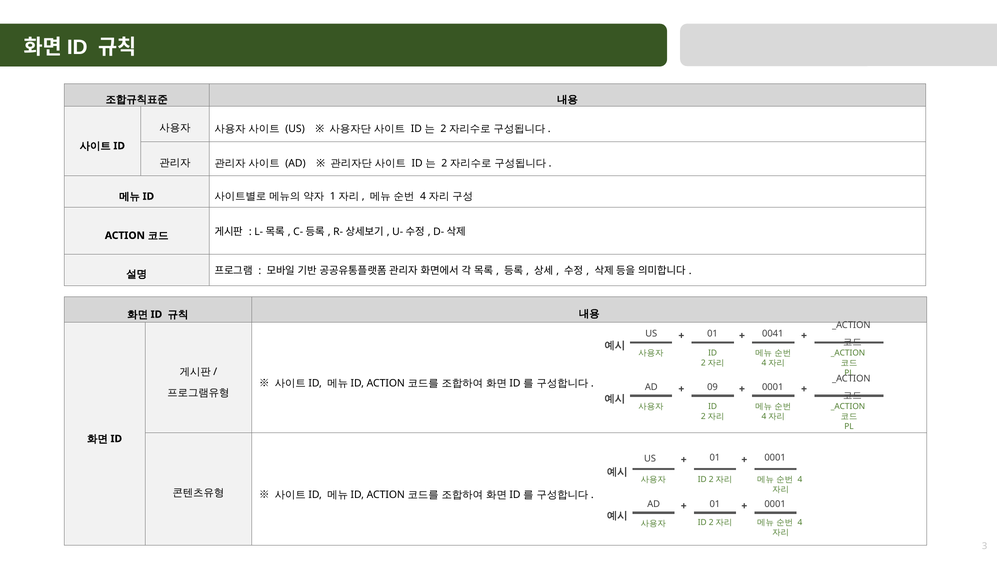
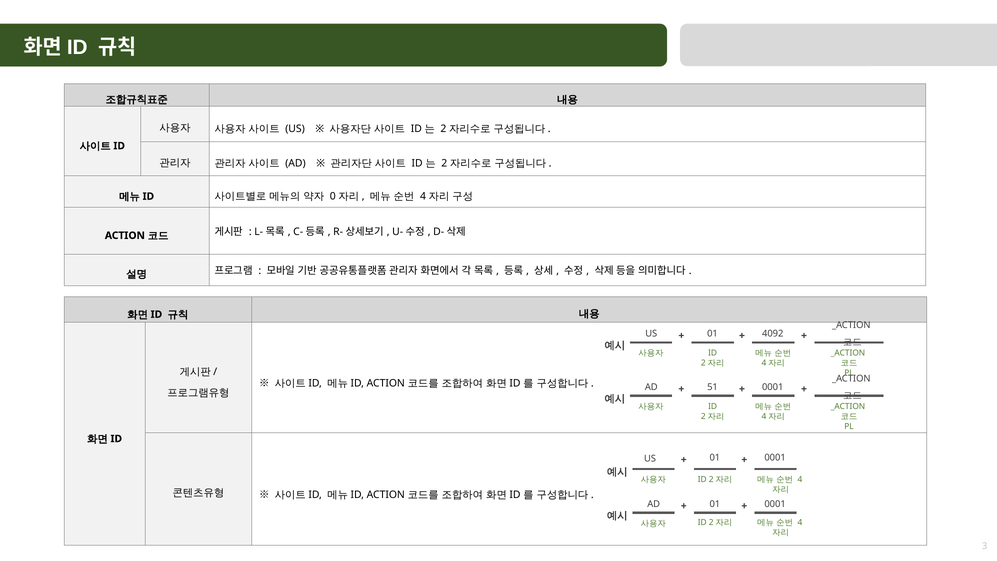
1: 1 -> 0
0041: 0041 -> 4092
09: 09 -> 51
